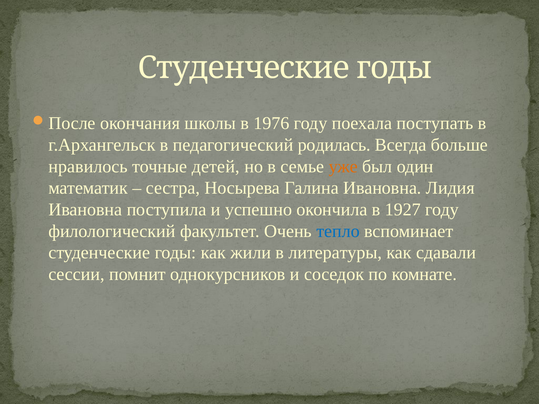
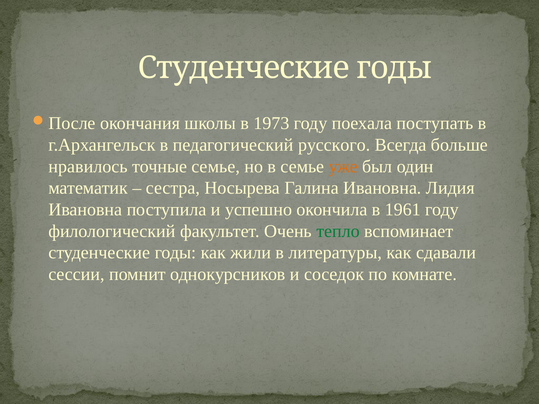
1976: 1976 -> 1973
родилась: родилась -> русского
точные детей: детей -> семье
1927: 1927 -> 1961
тепло colour: blue -> green
